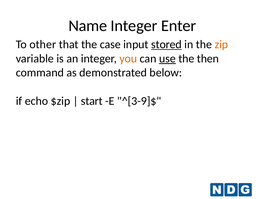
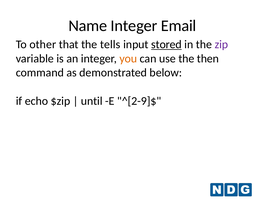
Enter: Enter -> Email
case: case -> tells
zip colour: orange -> purple
use underline: present -> none
start: start -> until
^[3-9]$: ^[3-9]$ -> ^[2-9]$
